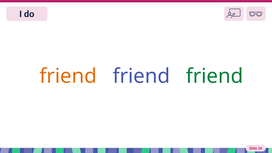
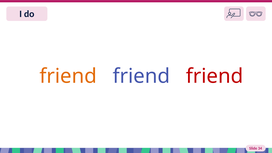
friend at (215, 76) colour: green -> red
